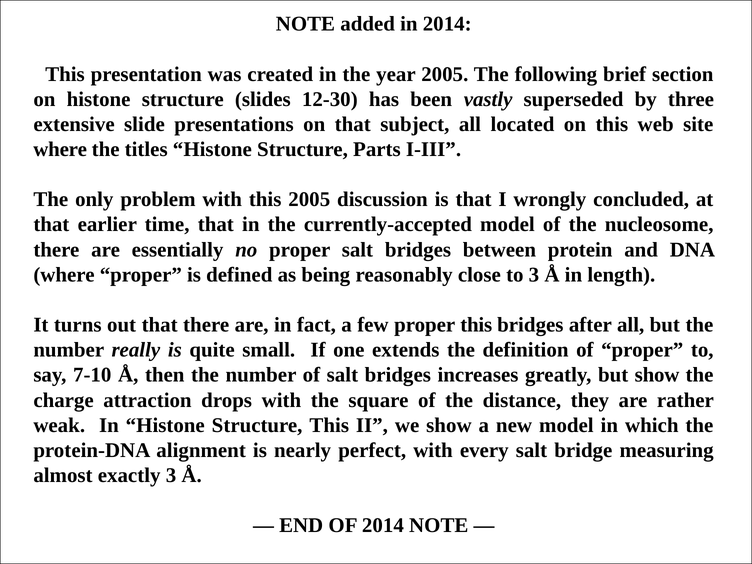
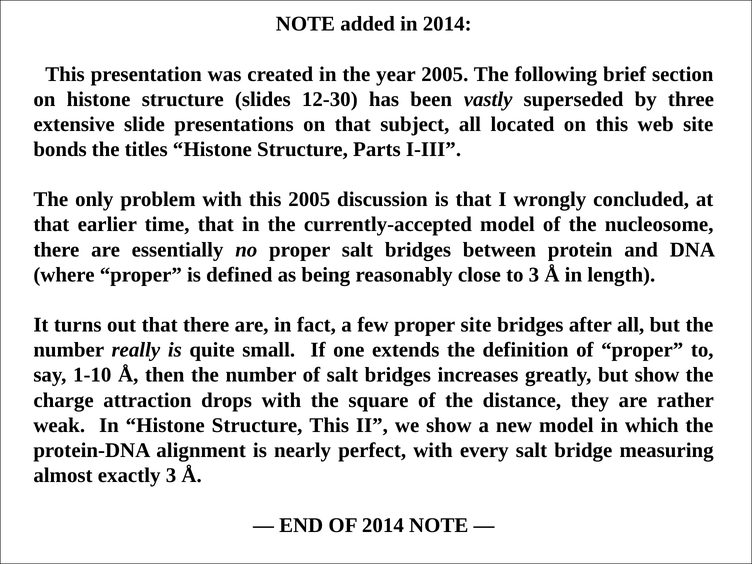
where at (60, 149): where -> bonds
proper this: this -> site
7-10: 7-10 -> 1-10
